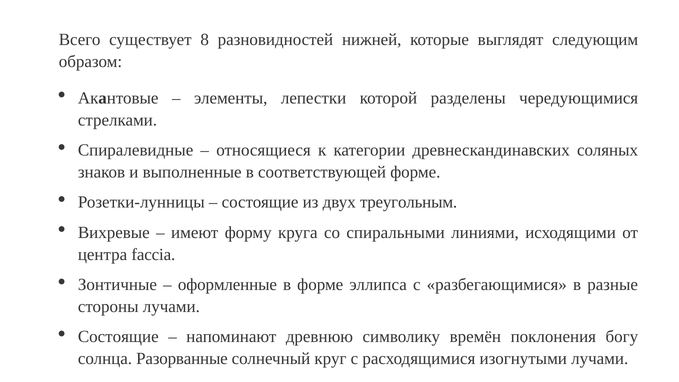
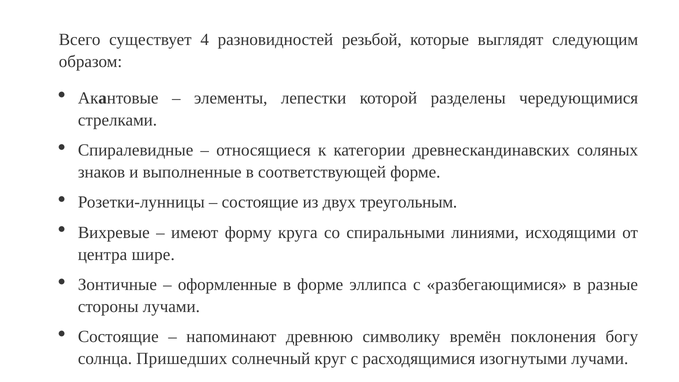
8: 8 -> 4
нижней: нижней -> резьбой
faccia: faccia -> шире
Разорванные: Разорванные -> Пришедших
